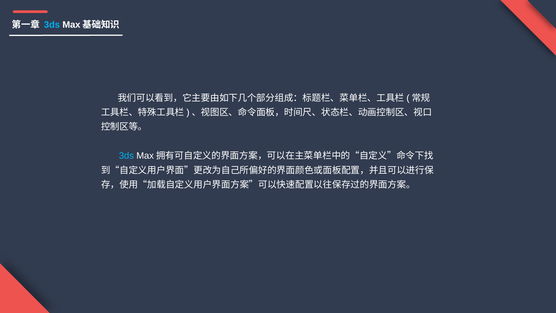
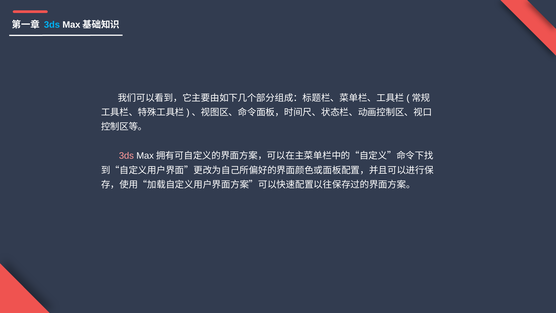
3ds at (126, 156) colour: light blue -> pink
